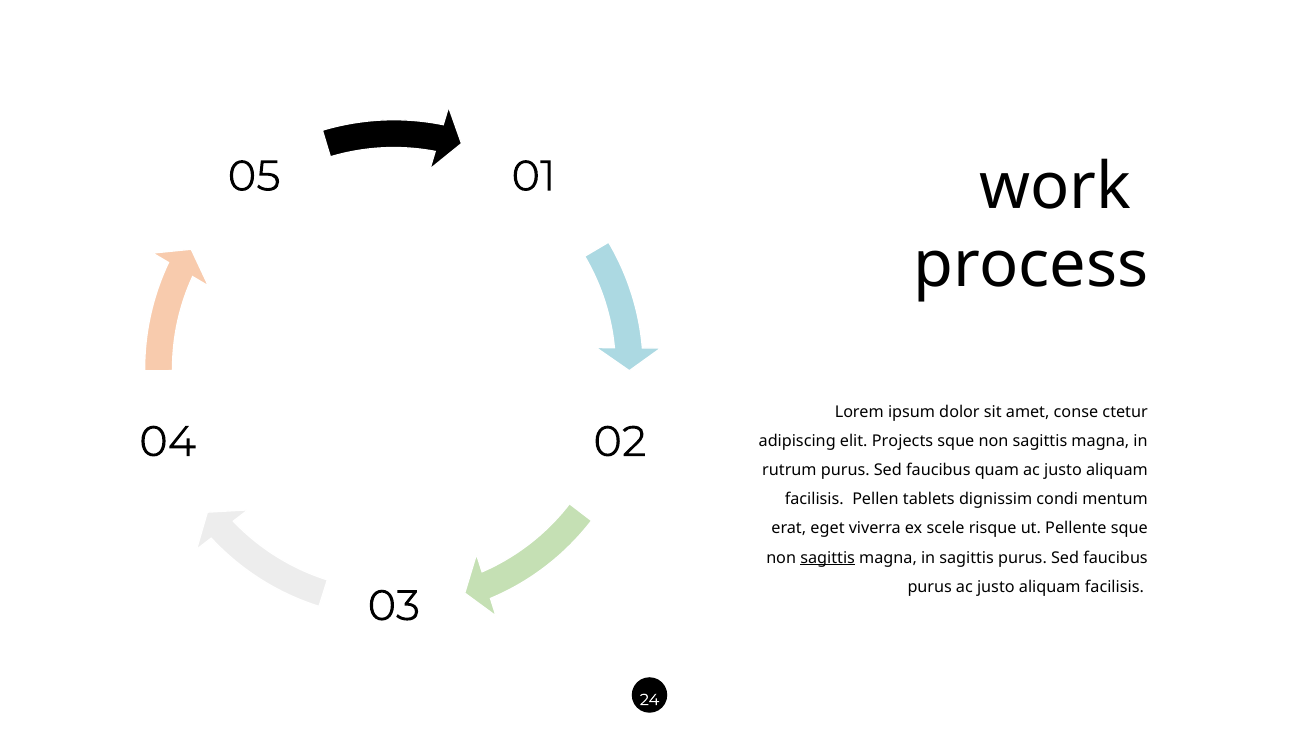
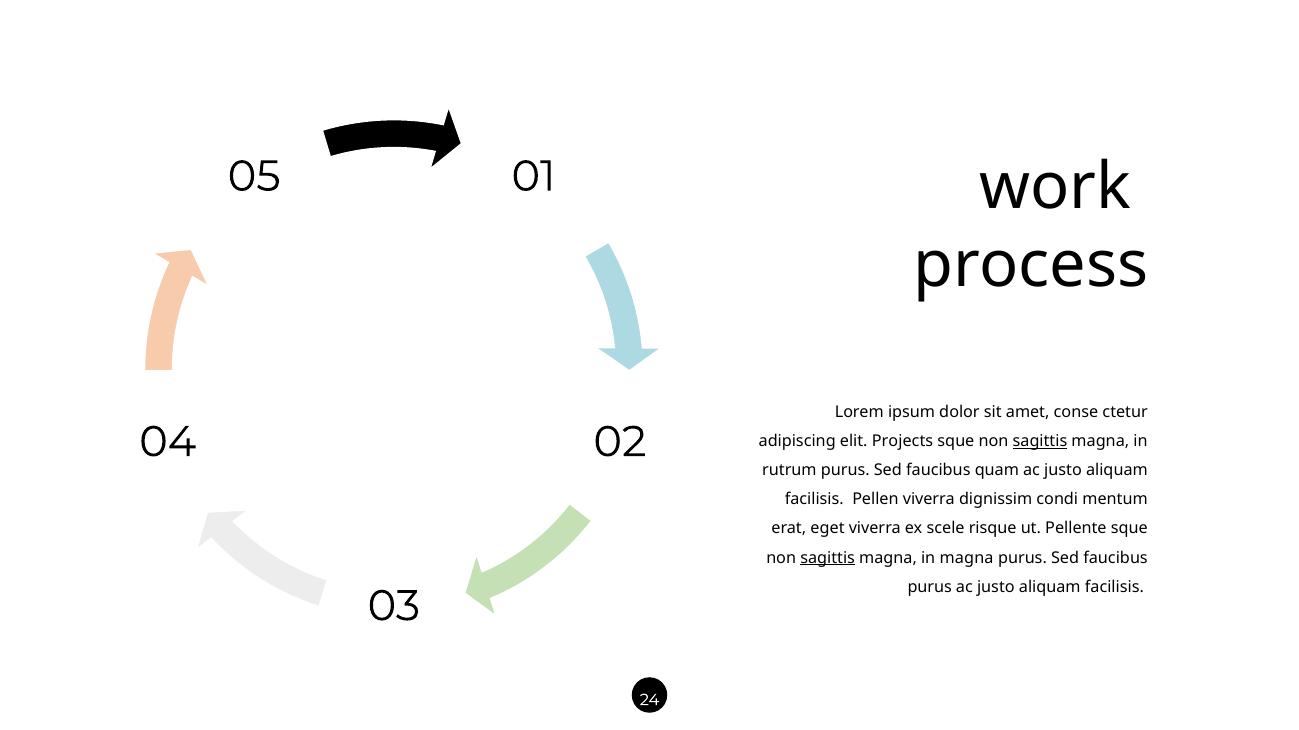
sagittis at (1040, 441) underline: none -> present
Pellen tablets: tablets -> viverra
in sagittis: sagittis -> magna
